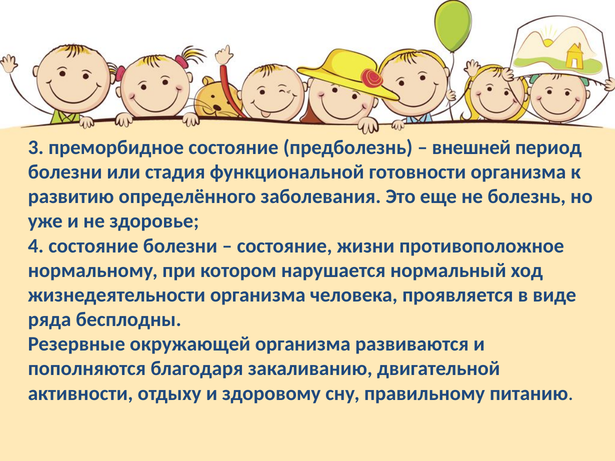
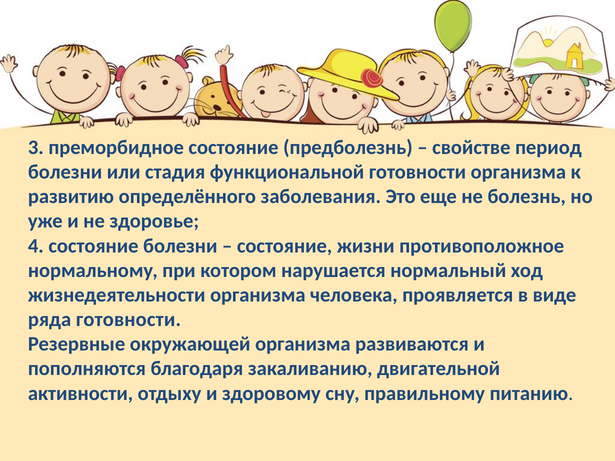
внешней: внешней -> свойстве
ряда бесплодны: бесплодны -> готовности
